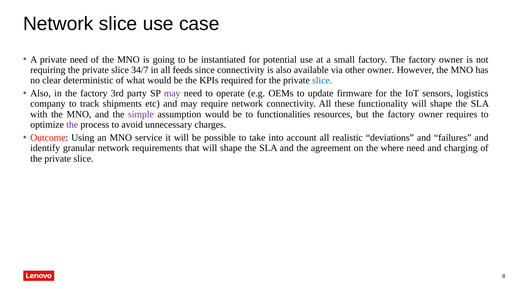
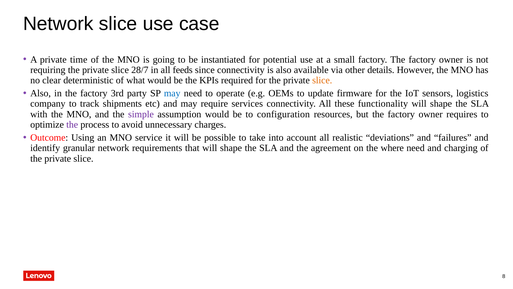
private need: need -> time
34/7: 34/7 -> 28/7
other owner: owner -> details
slice at (322, 80) colour: blue -> orange
may at (172, 93) colour: purple -> blue
require network: network -> services
functionalities: functionalities -> configuration
